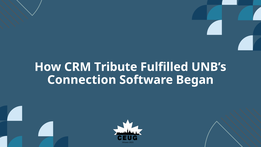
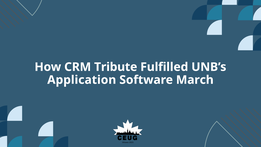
Connection: Connection -> Application
Began: Began -> March
